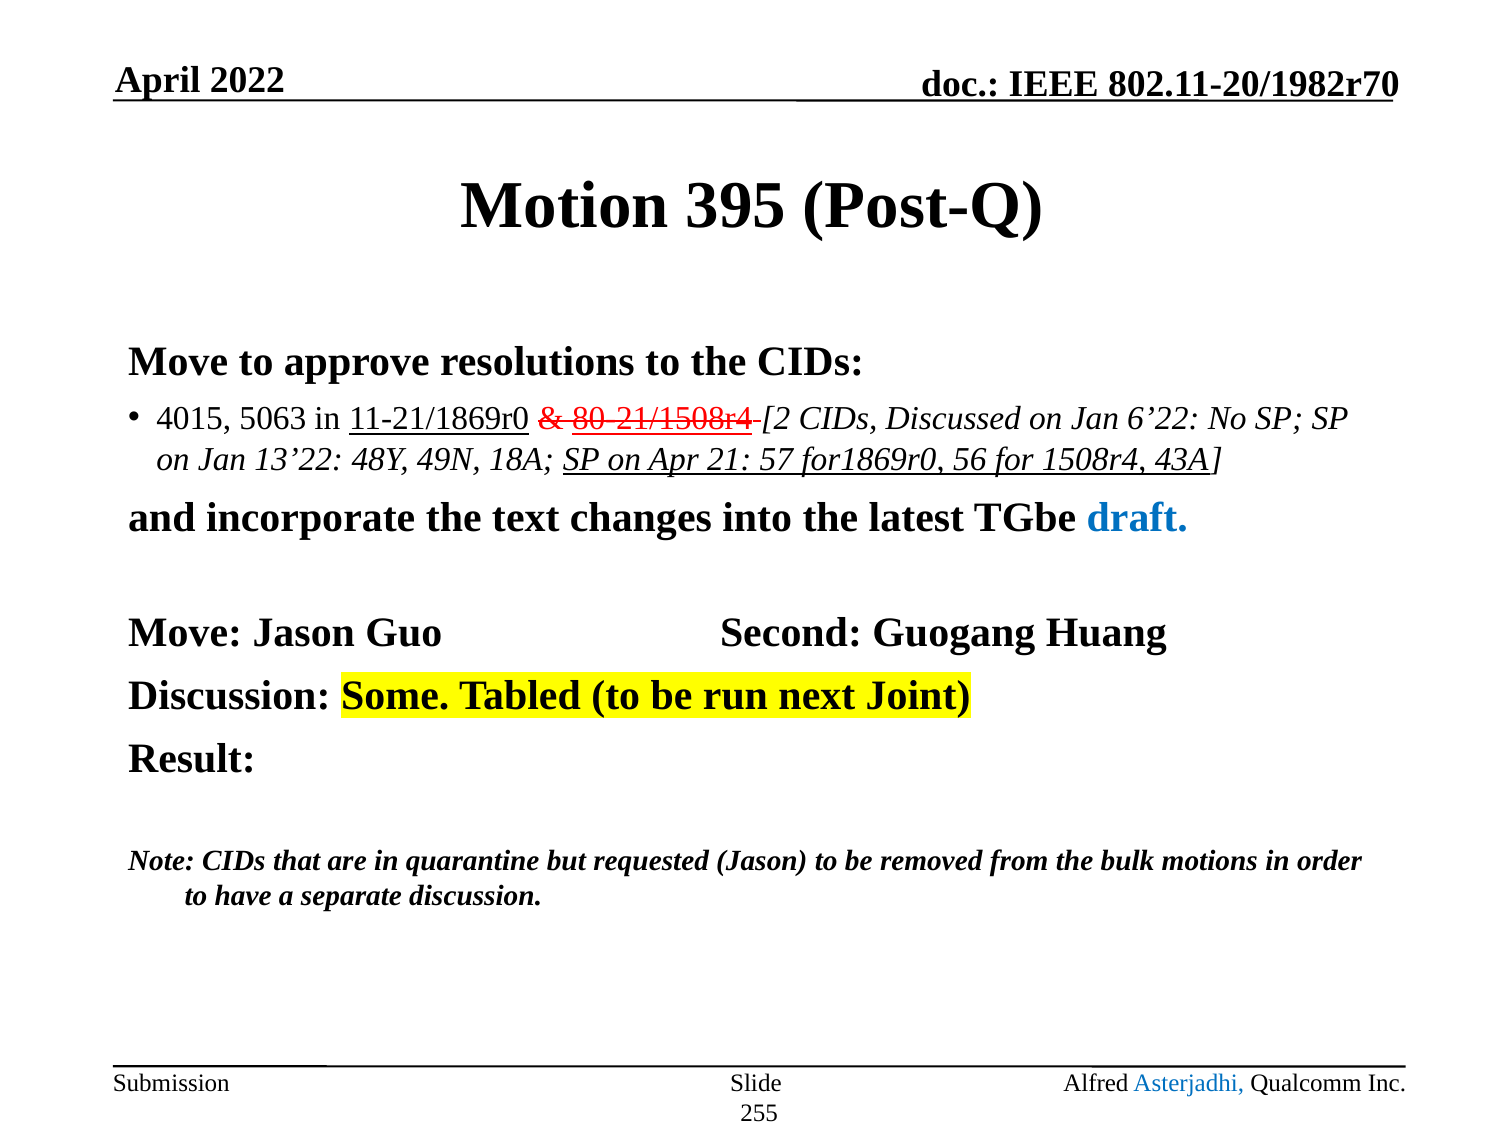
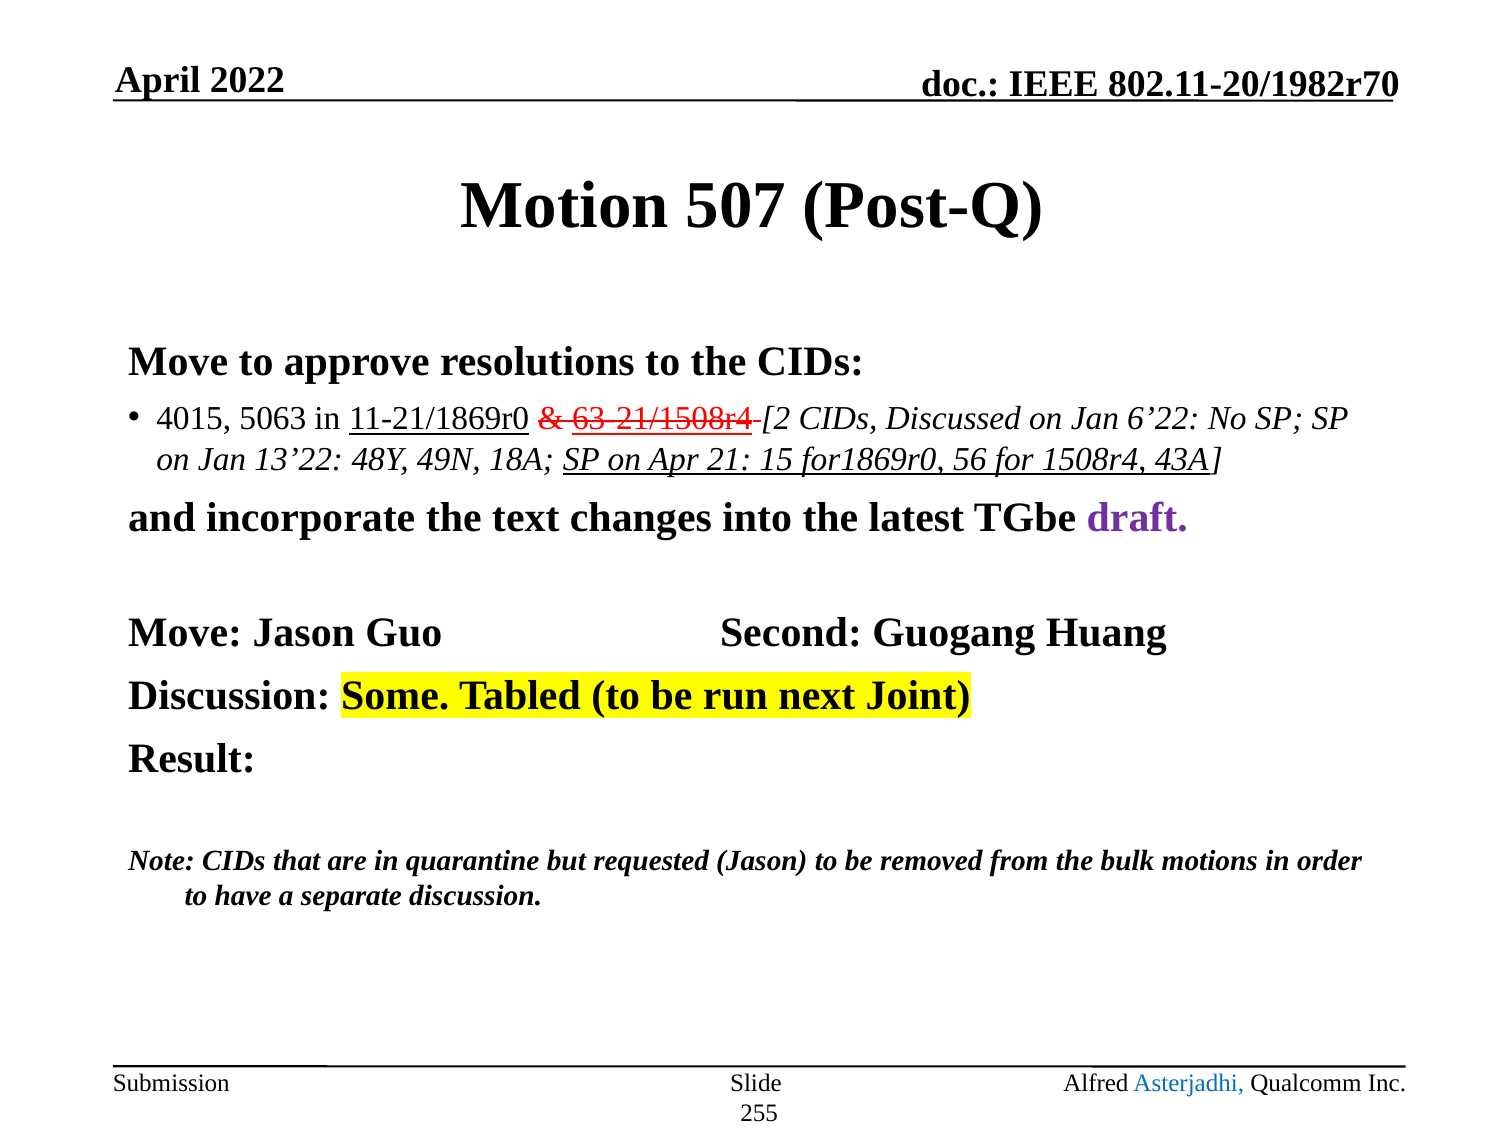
395: 395 -> 507
80-21/1508r4: 80-21/1508r4 -> 63-21/1508r4
57: 57 -> 15
draft colour: blue -> purple
